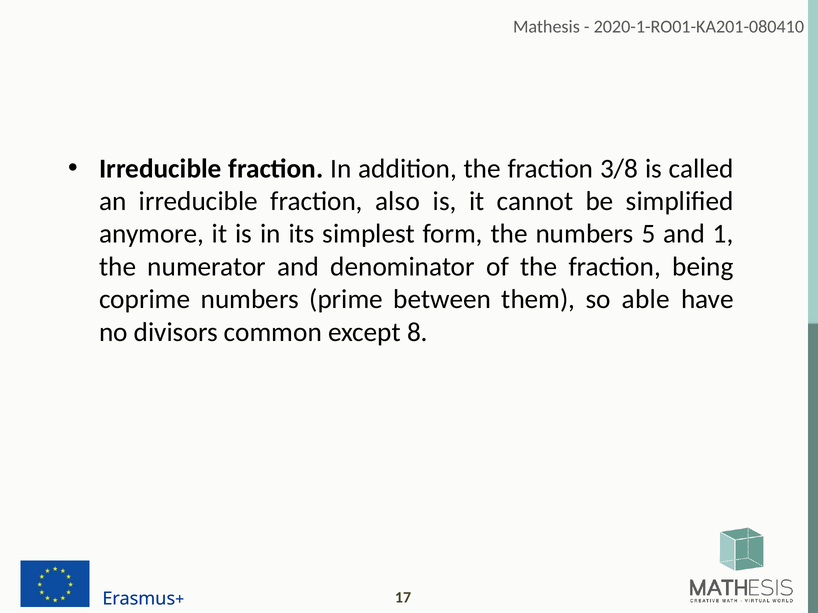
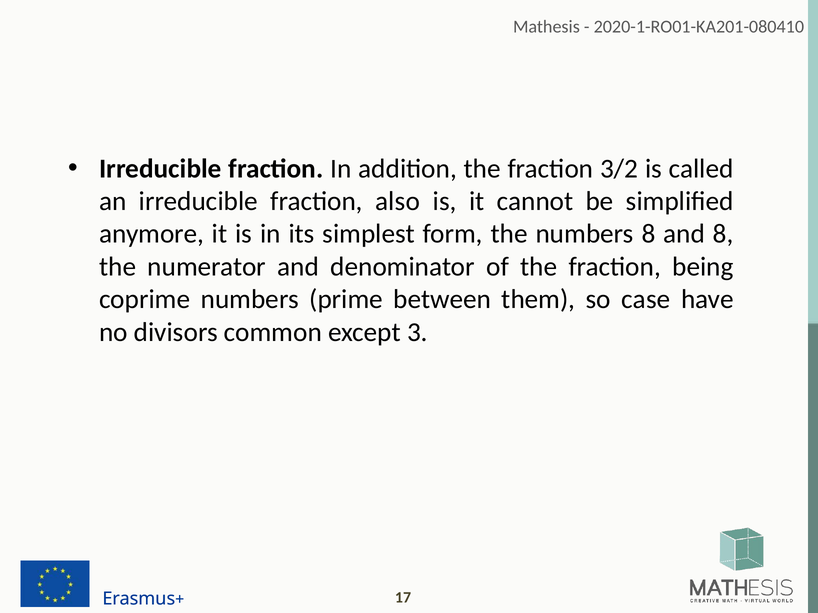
3/8: 3/8 -> 3/2
numbers 5: 5 -> 8
and 1: 1 -> 8
able: able -> case
8: 8 -> 3
